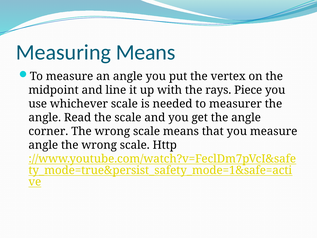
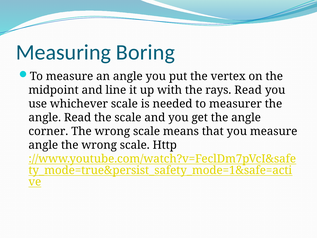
Measuring Means: Means -> Boring
rays Piece: Piece -> Read
